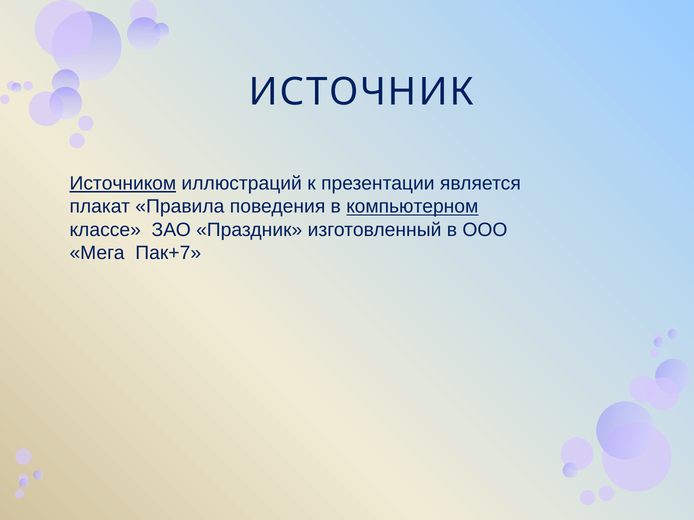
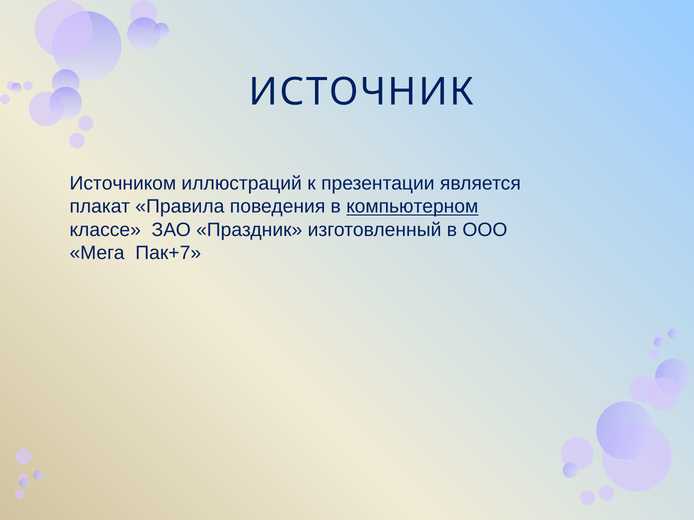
Источником underline: present -> none
